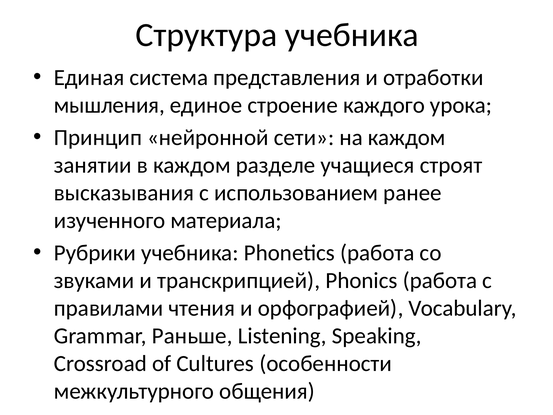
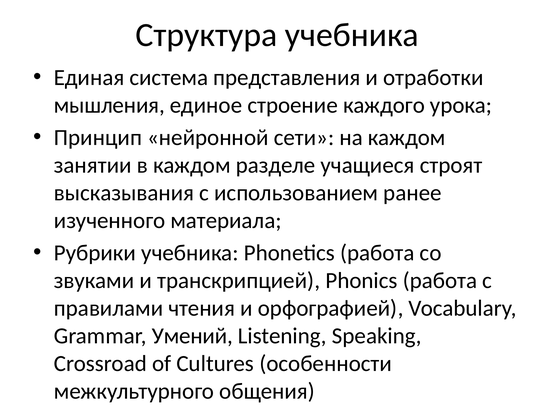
Раньше: Раньше -> Умений
